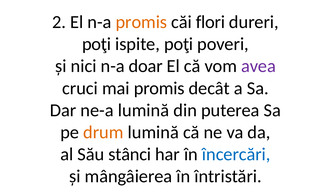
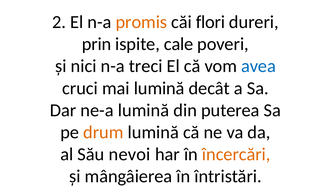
poţi at (97, 44): poţi -> prin
ispite poţi: poţi -> cale
doar: doar -> treci
avea colour: purple -> blue
mai promis: promis -> lumină
stânci: stânci -> nevoi
încercări colour: blue -> orange
